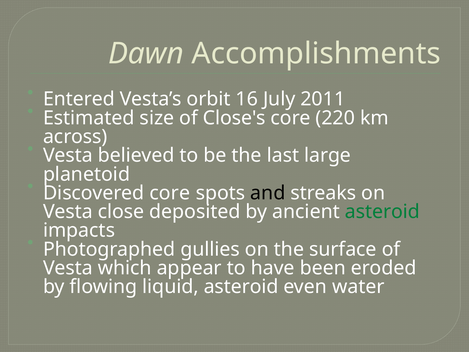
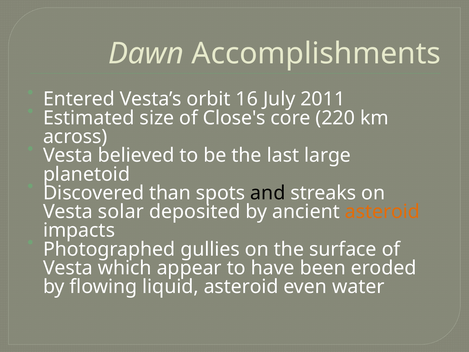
Discovered core: core -> than
close: close -> solar
asteroid at (382, 212) colour: green -> orange
